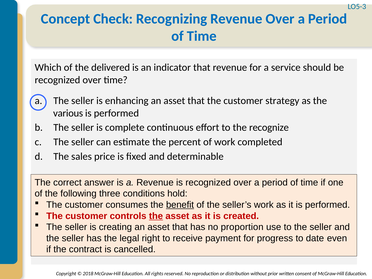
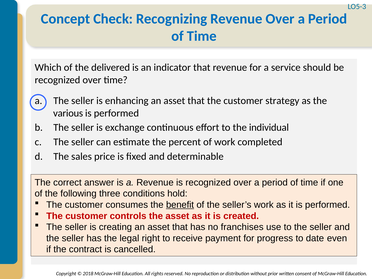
complete: complete -> exchange
recognize: recognize -> individual
the at (156, 216) underline: present -> none
proportion: proportion -> franchises
